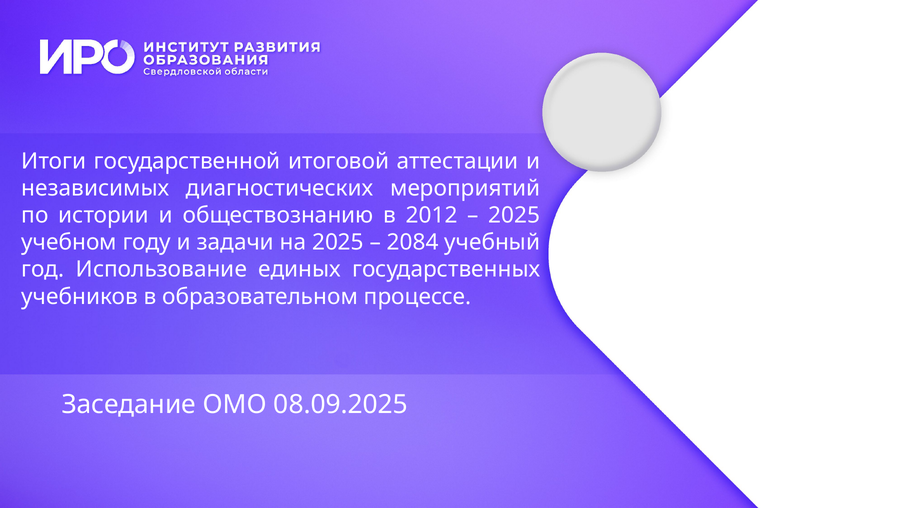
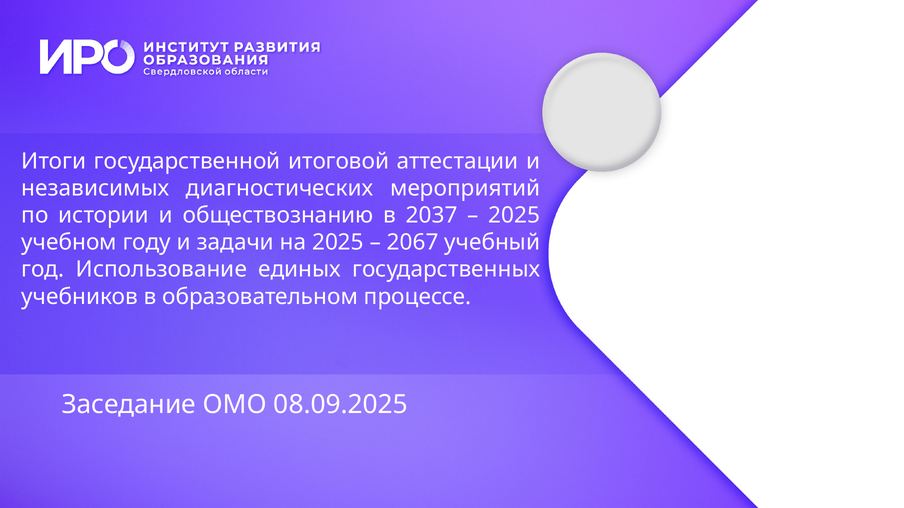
2012: 2012 -> 2037
2084: 2084 -> 2067
